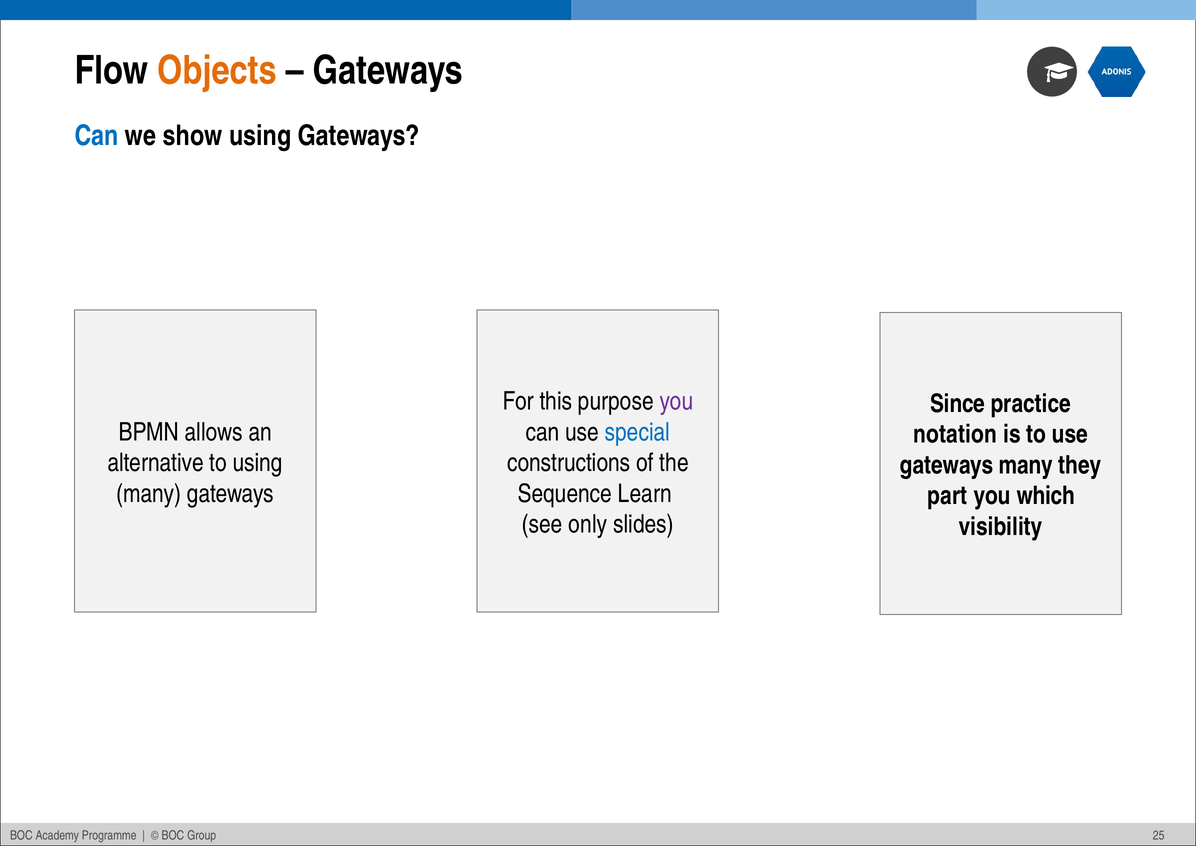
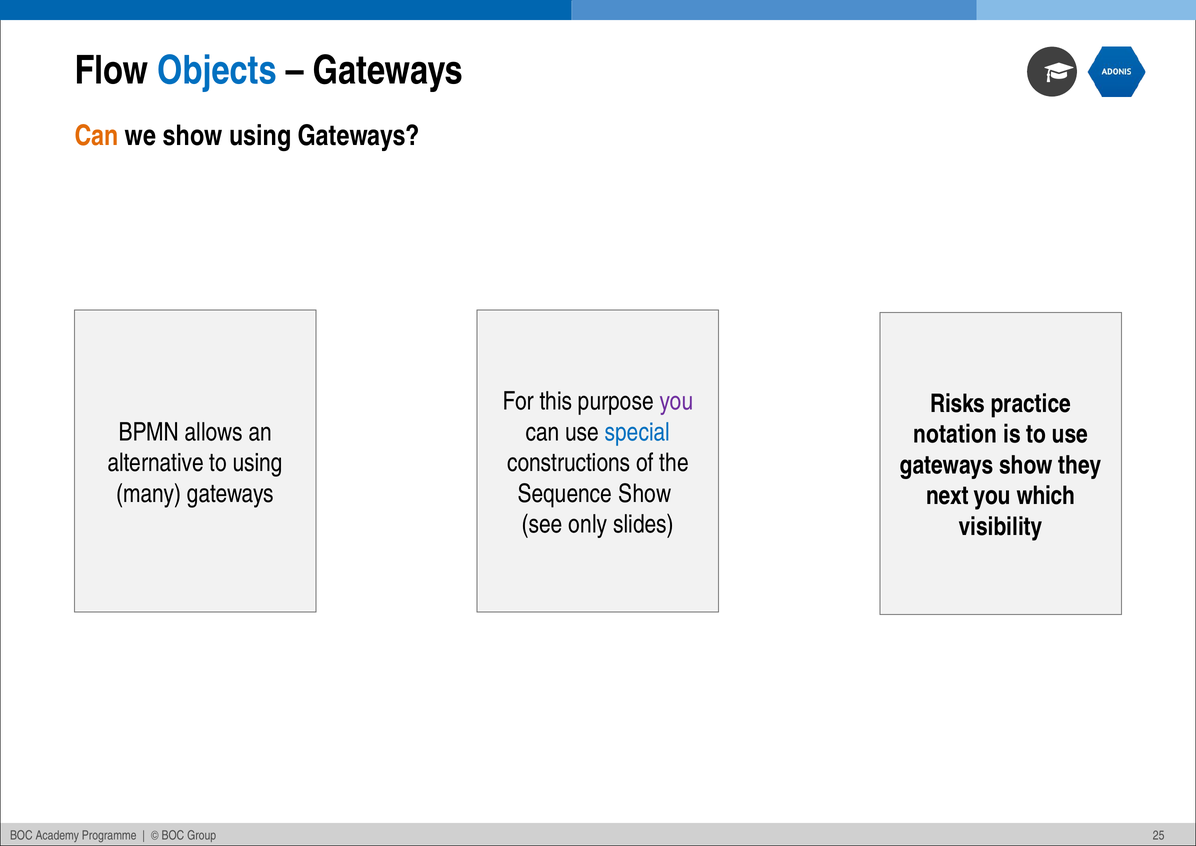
Objects colour: orange -> blue
Can at (97, 136) colour: blue -> orange
Since: Since -> Risks
gateways many: many -> show
Sequence Learn: Learn -> Show
part: part -> next
